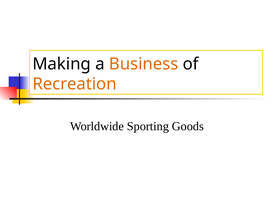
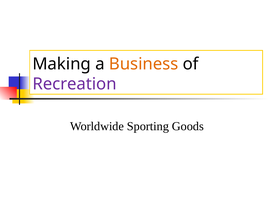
Recreation colour: orange -> purple
